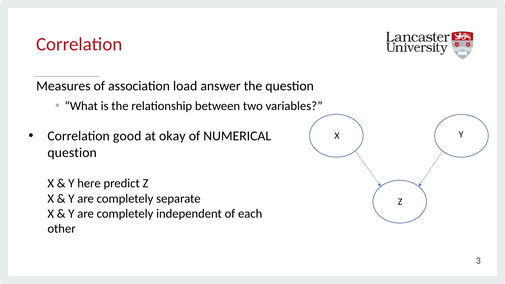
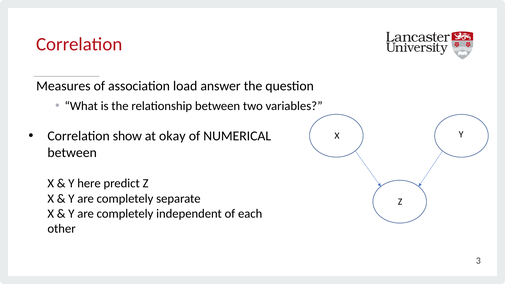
good: good -> show
question at (72, 153): question -> between
